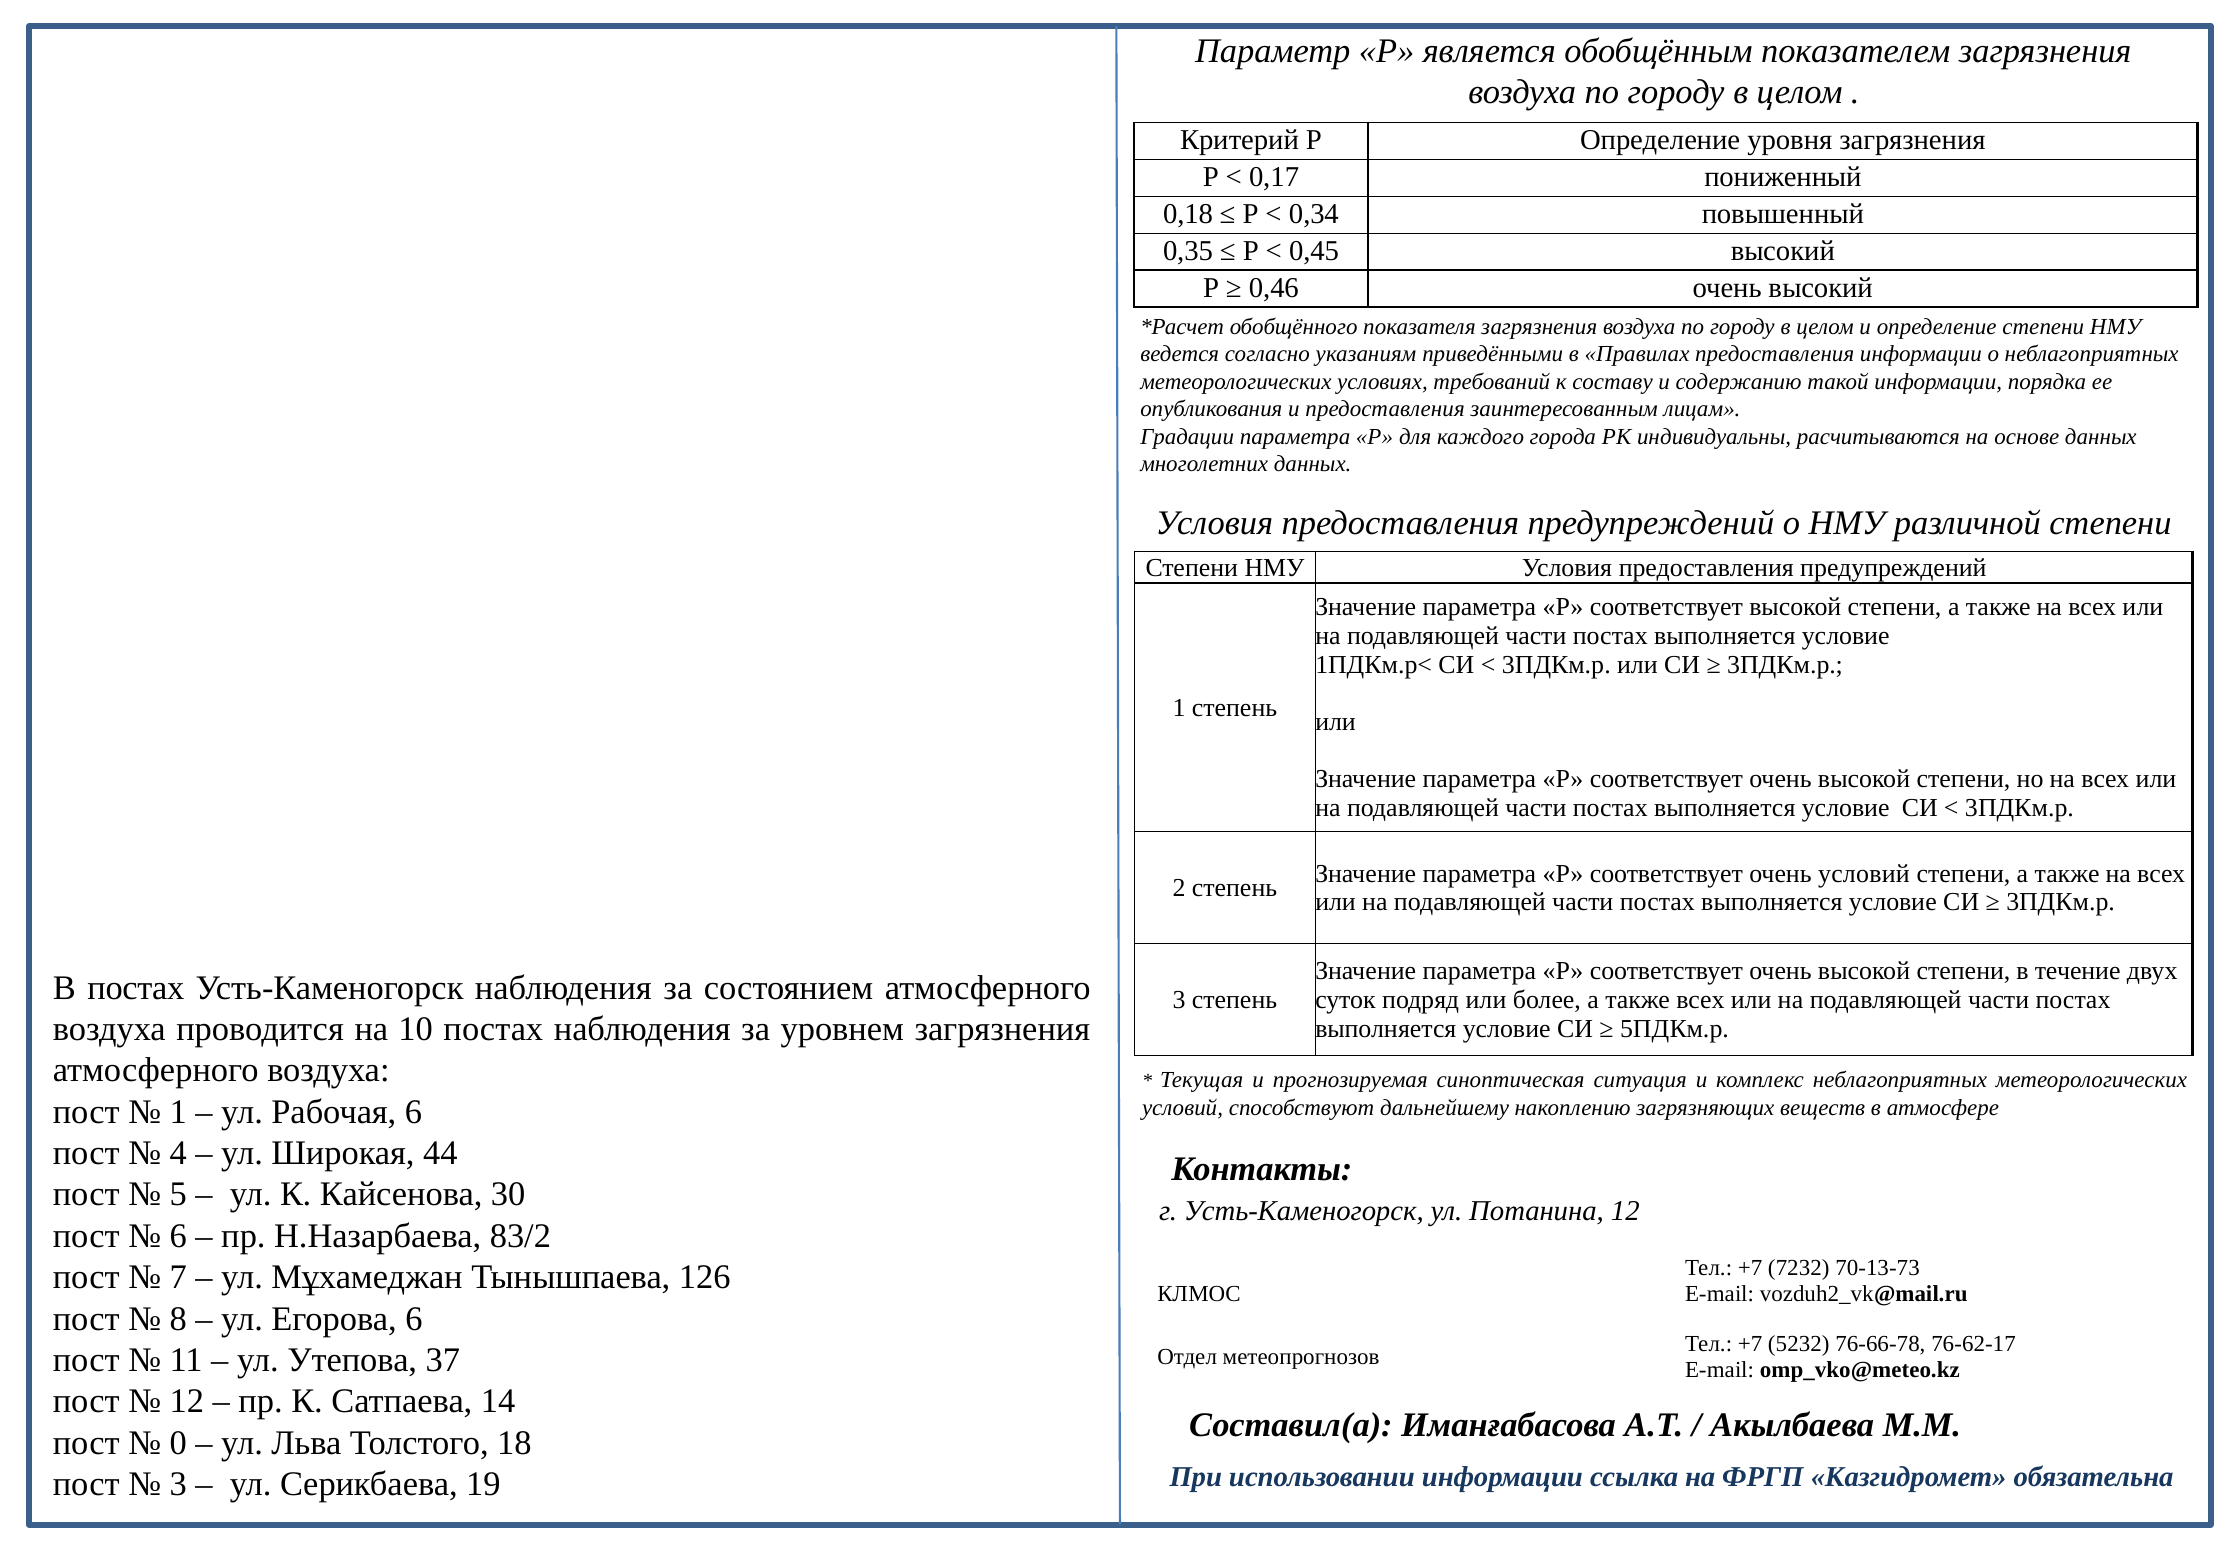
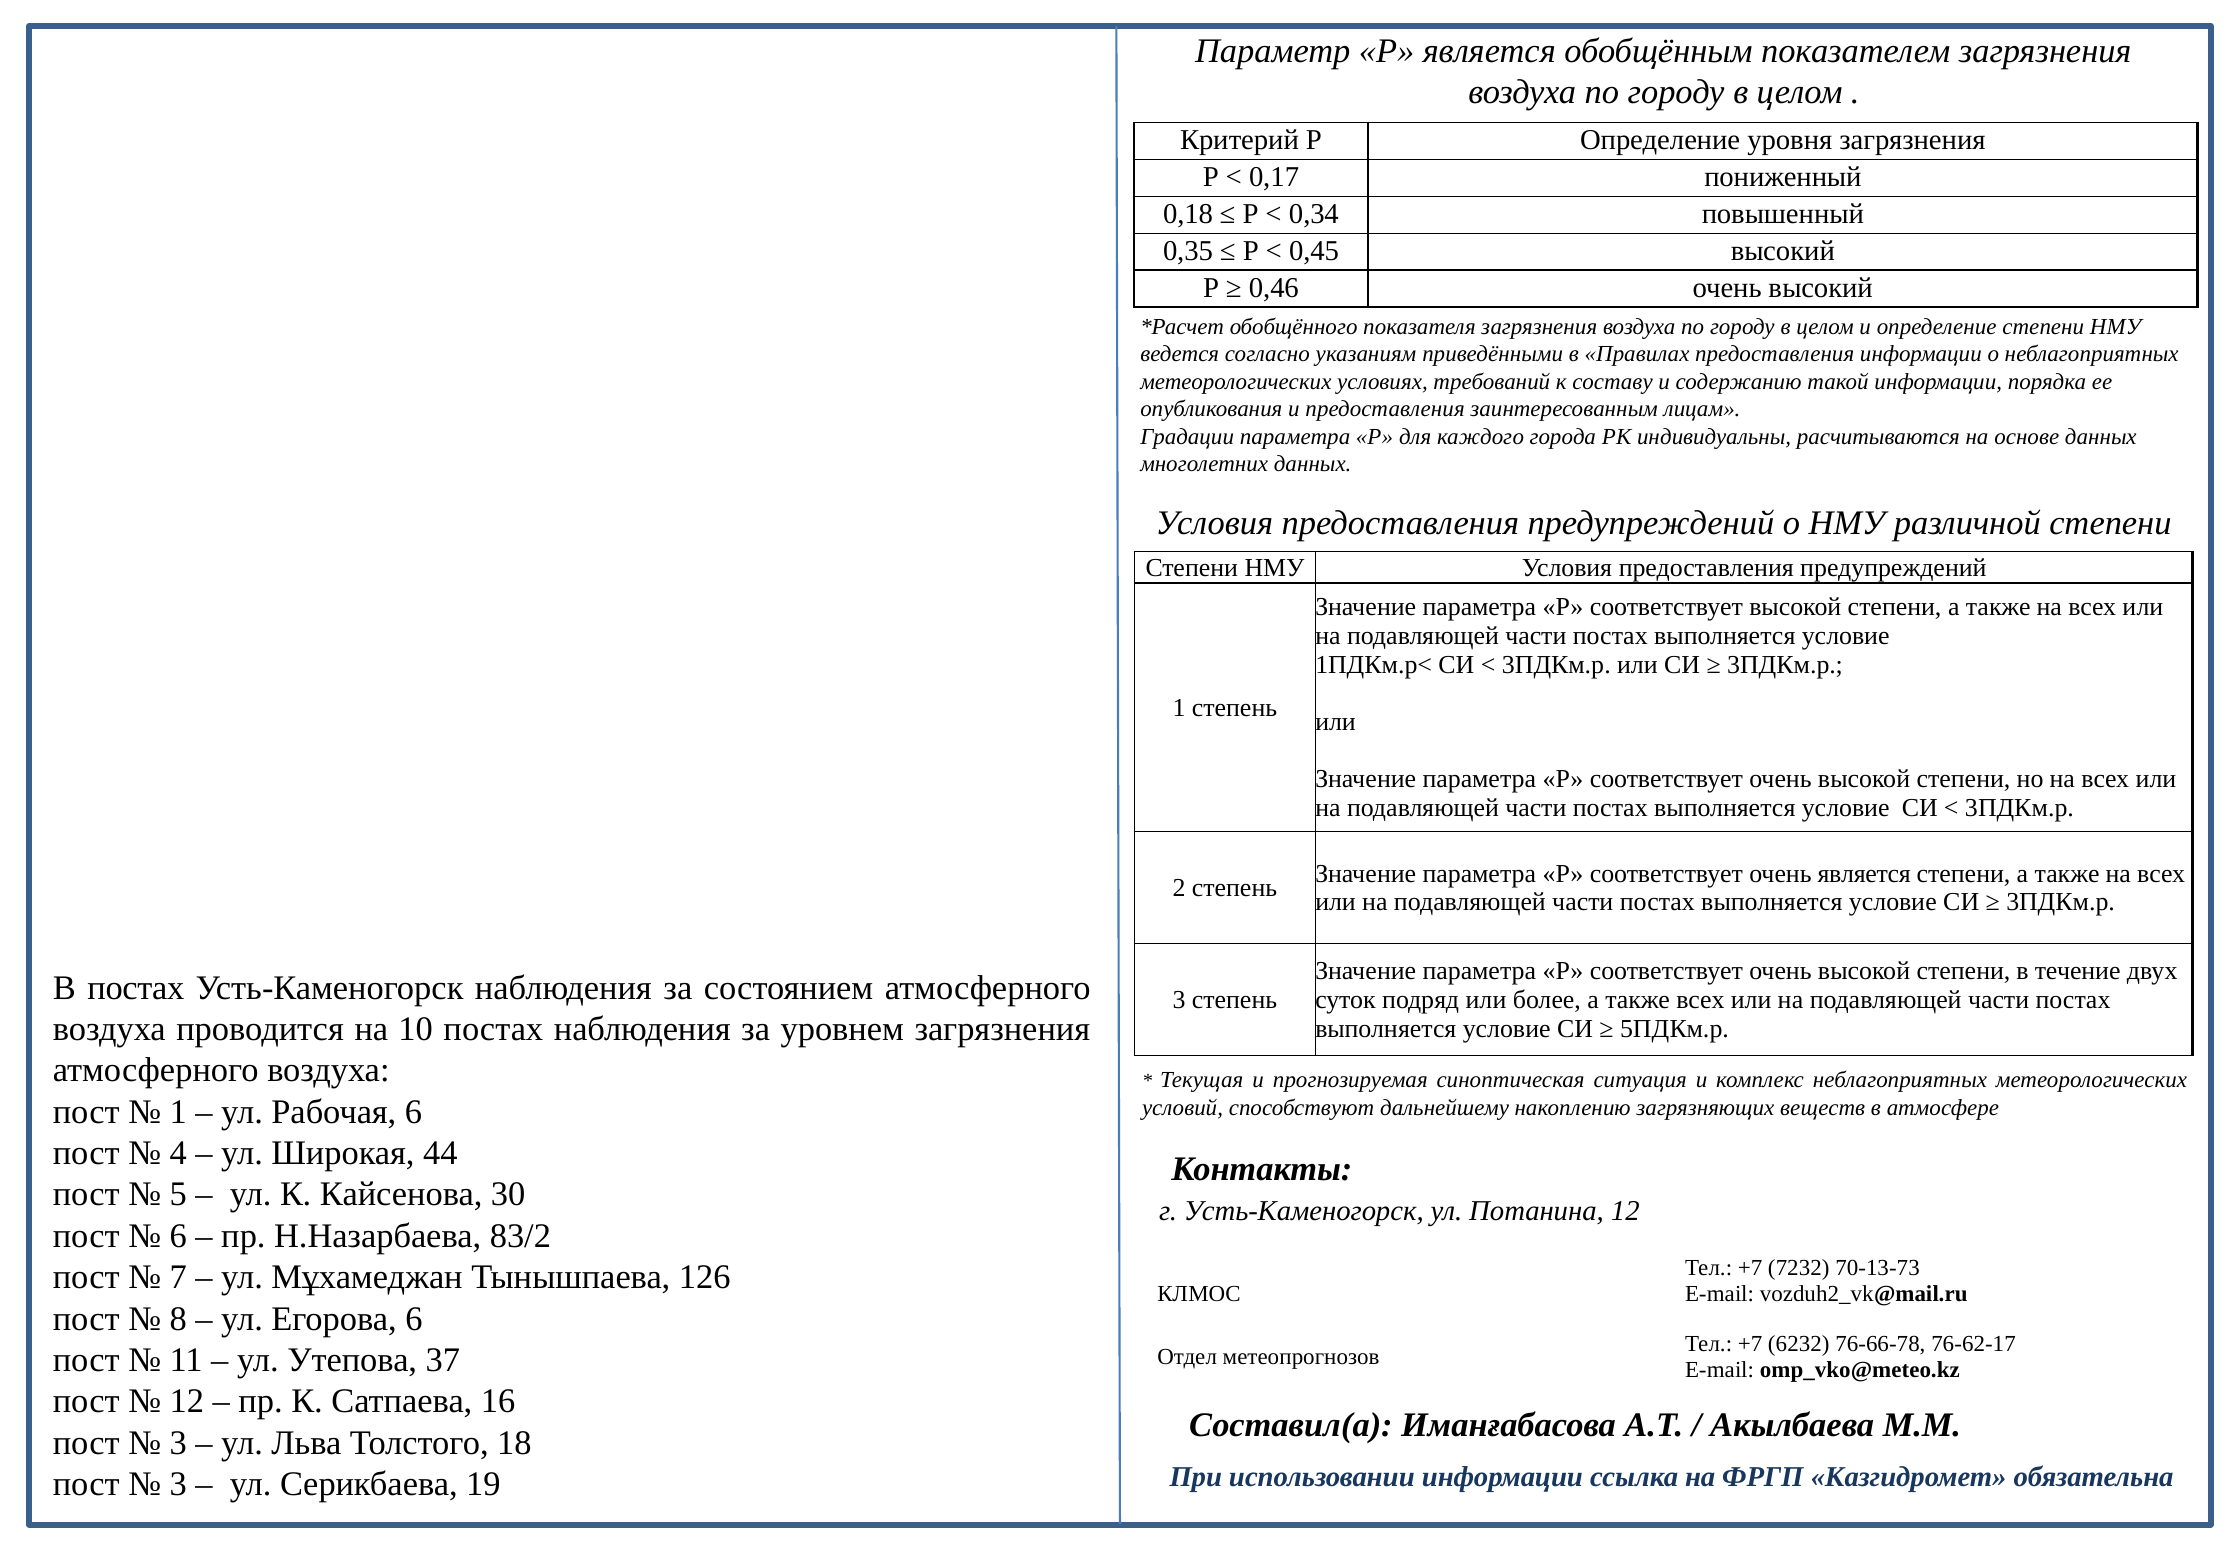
очень условий: условий -> является
5232: 5232 -> 6232
14: 14 -> 16
0 at (178, 1443): 0 -> 3
